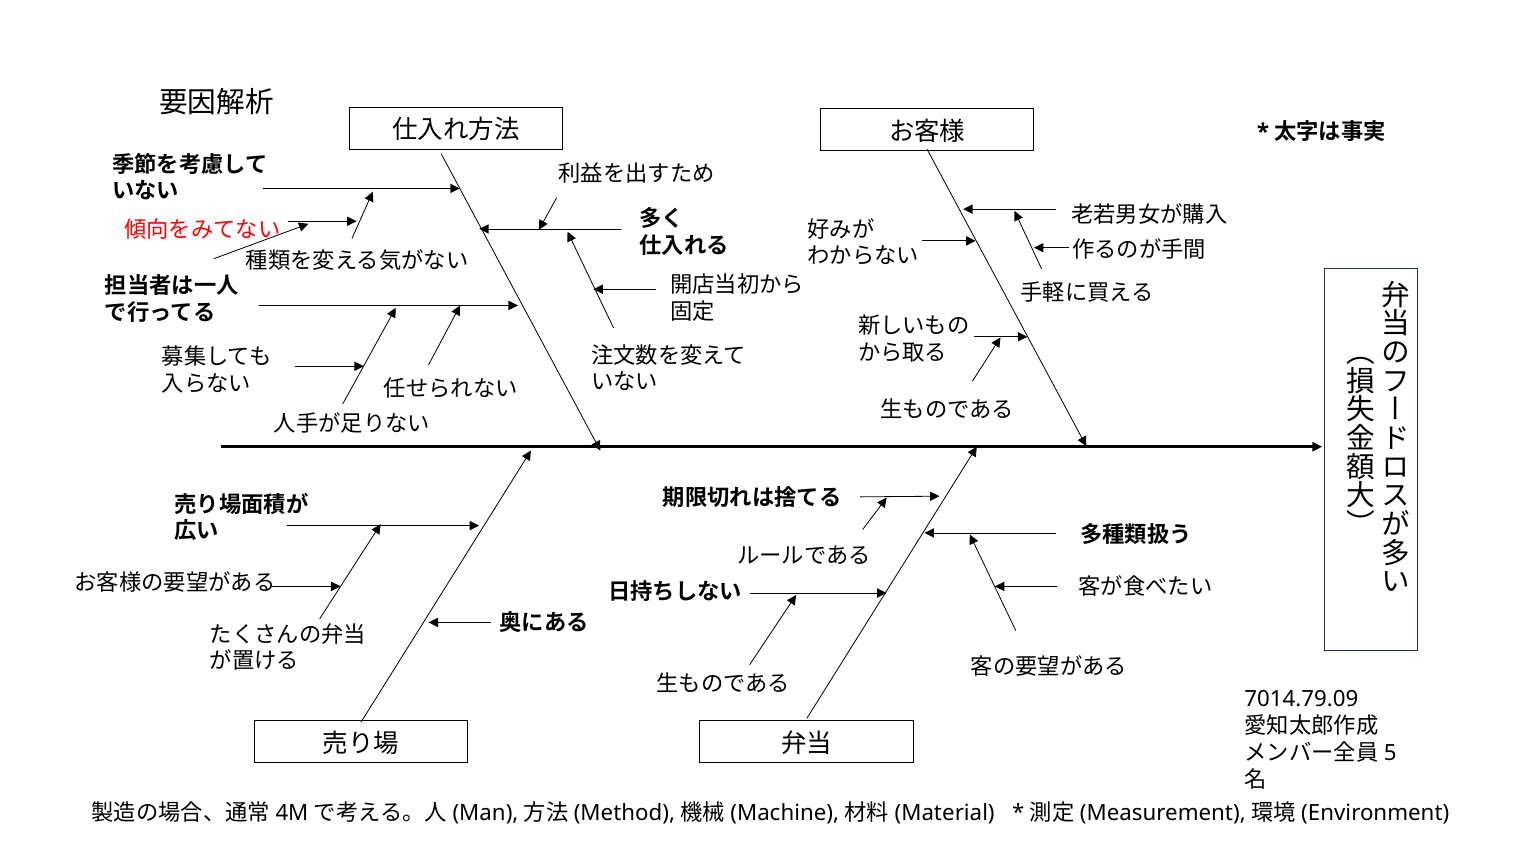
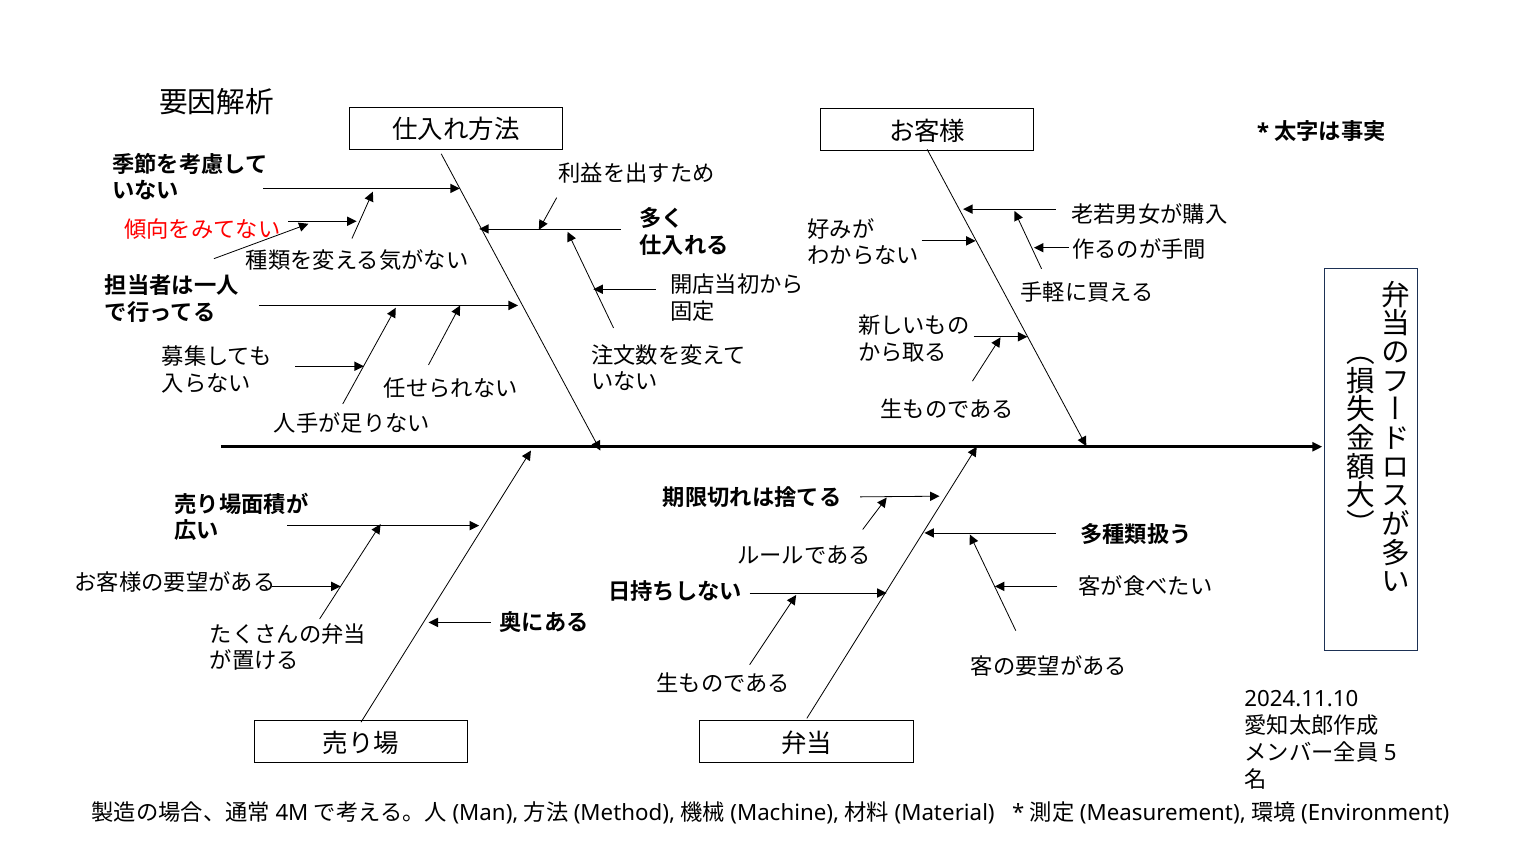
7014.79.09: 7014.79.09 -> 2024.11.10
